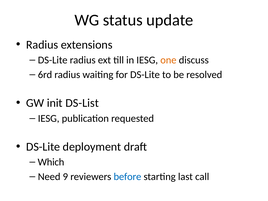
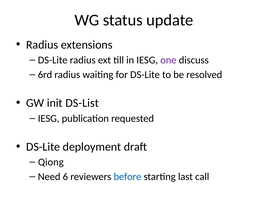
one colour: orange -> purple
Which: Which -> Qiong
9: 9 -> 6
